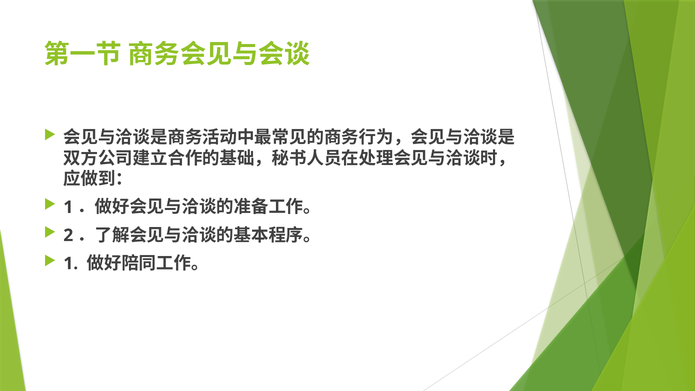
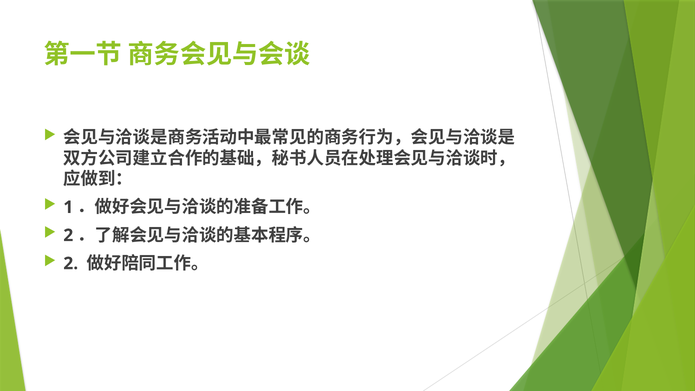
1 at (71, 263): 1 -> 2
